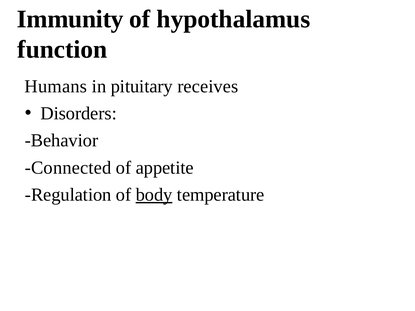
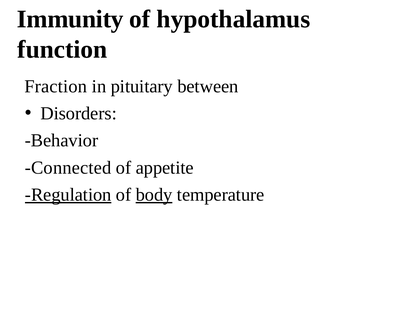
Humans: Humans -> Fraction
receives: receives -> between
Regulation underline: none -> present
